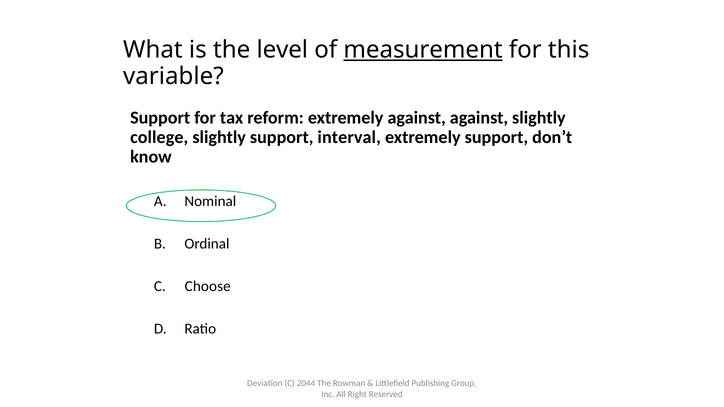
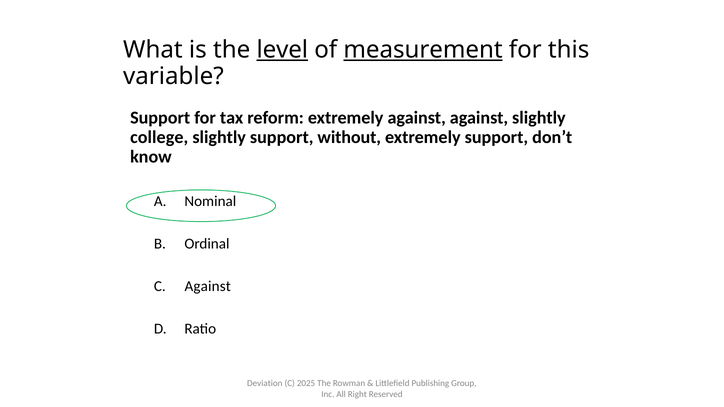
level underline: none -> present
interval: interval -> without
C Choose: Choose -> Against
2044: 2044 -> 2025
